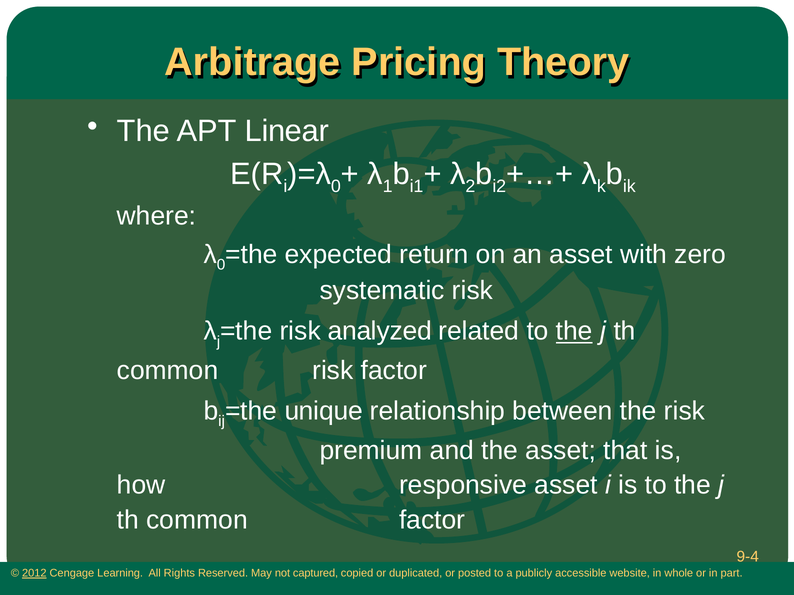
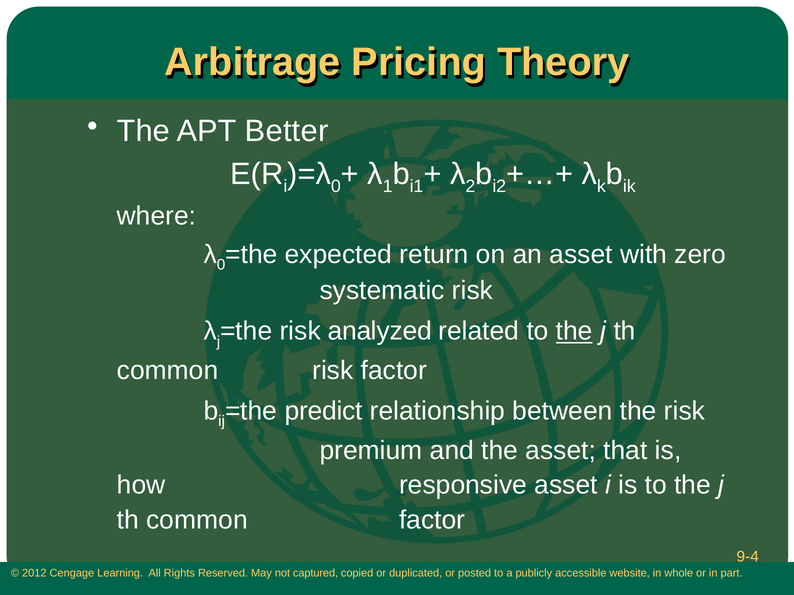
Linear: Linear -> Better
unique: unique -> predict
2012 underline: present -> none
